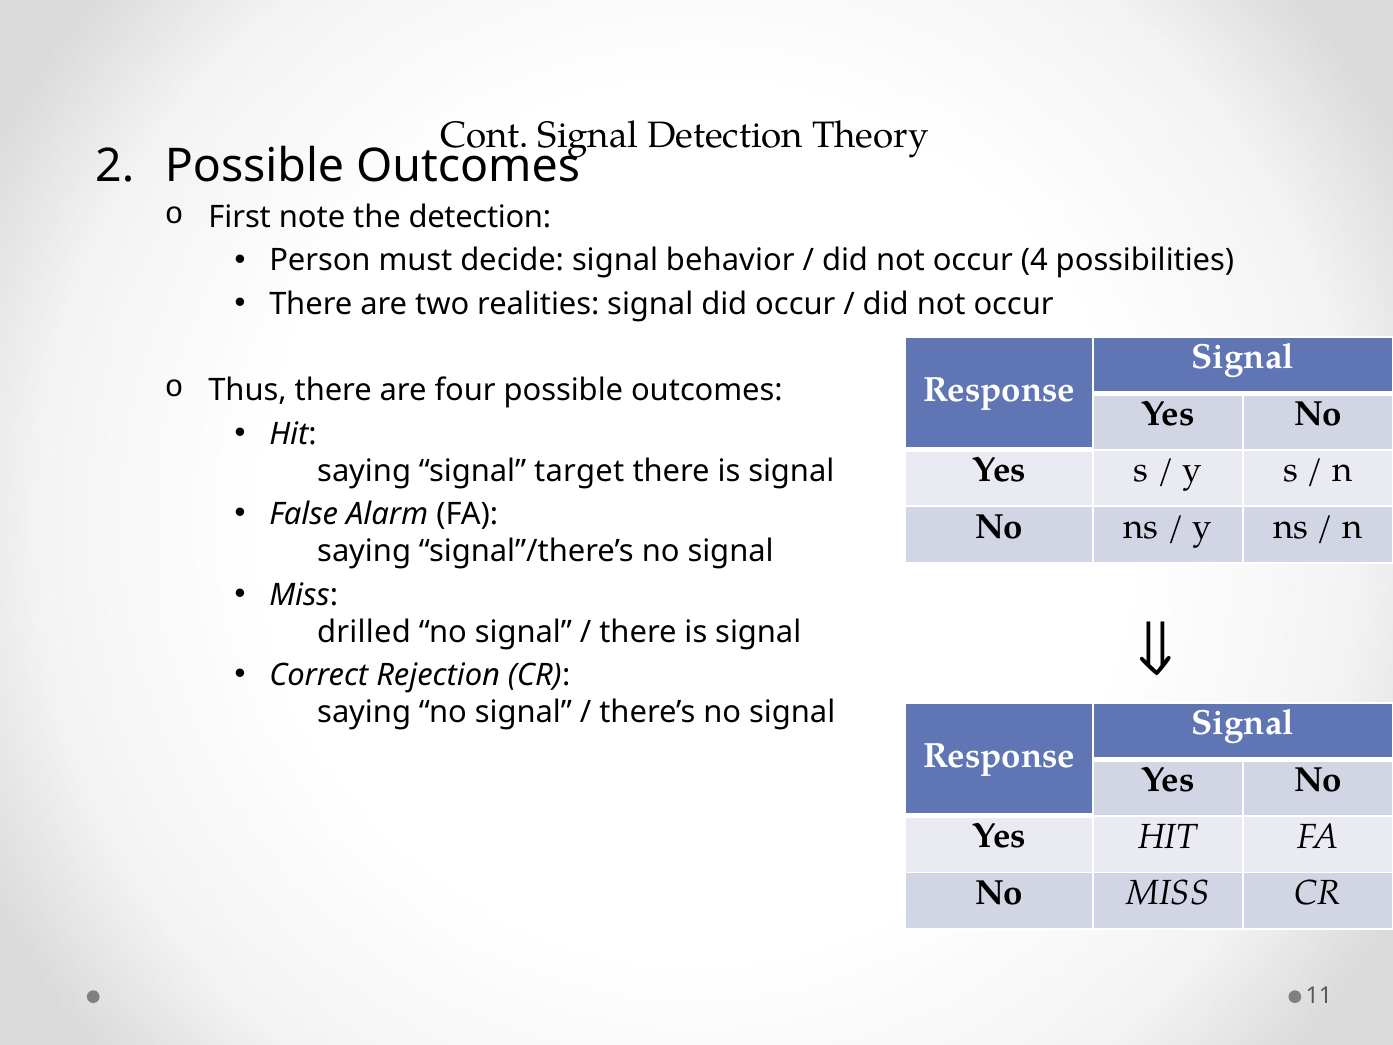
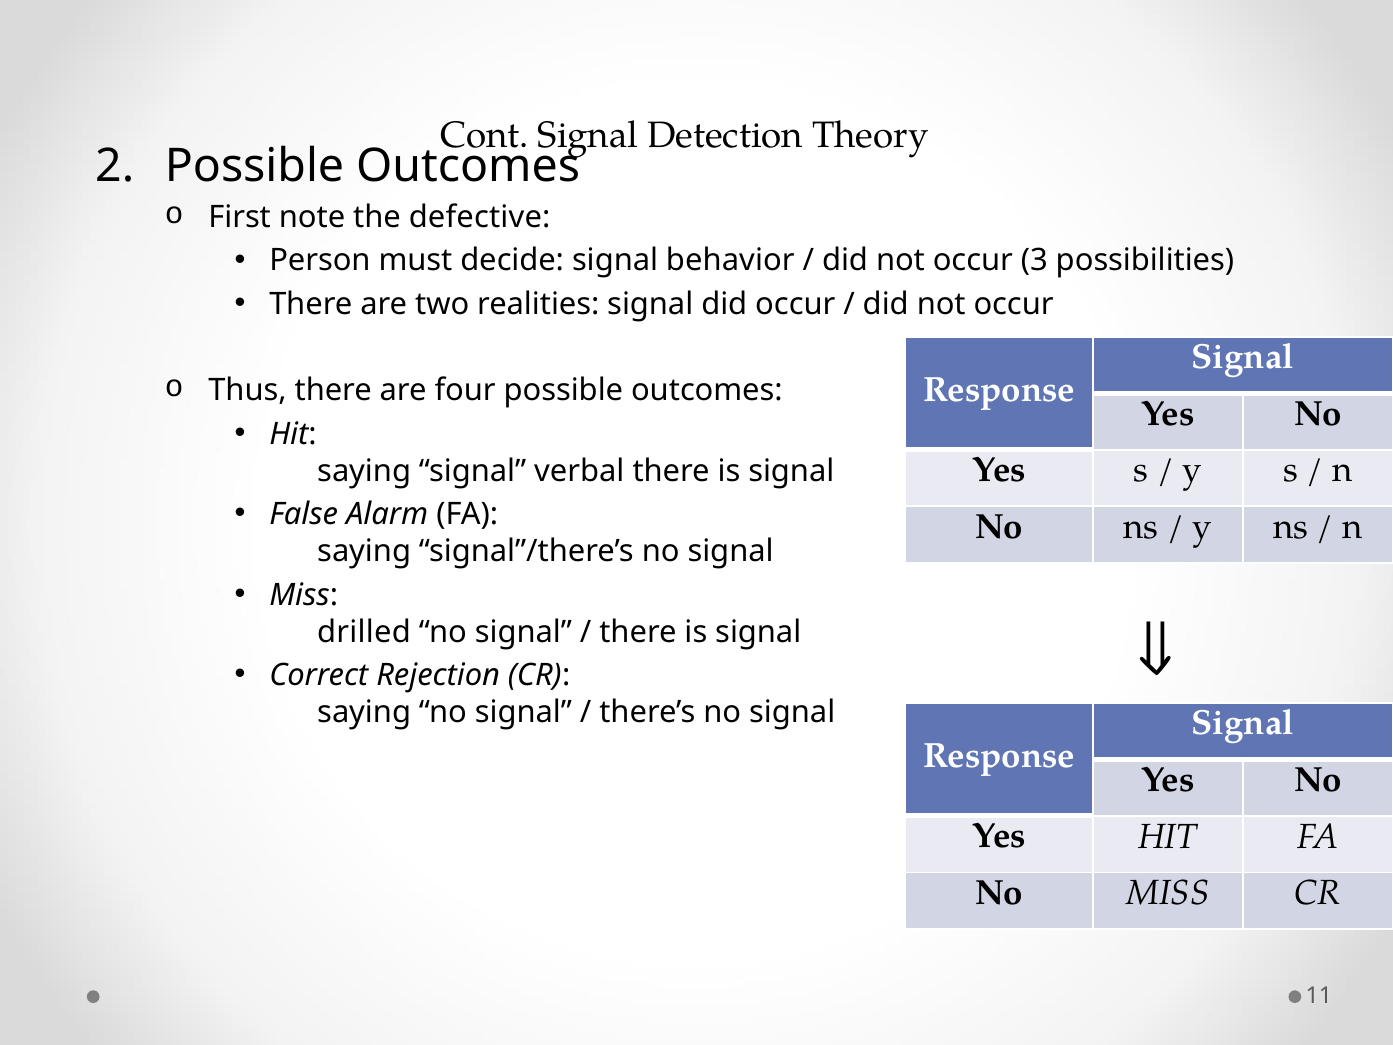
the detection: detection -> defective
4: 4 -> 3
target: target -> verbal
